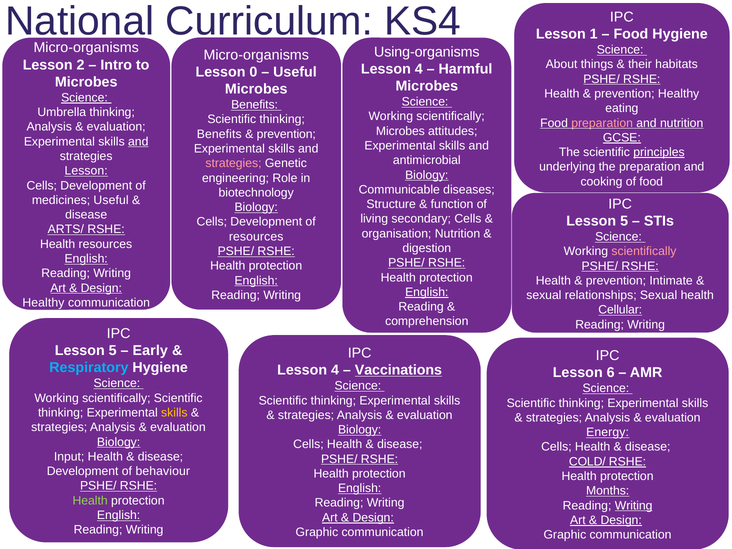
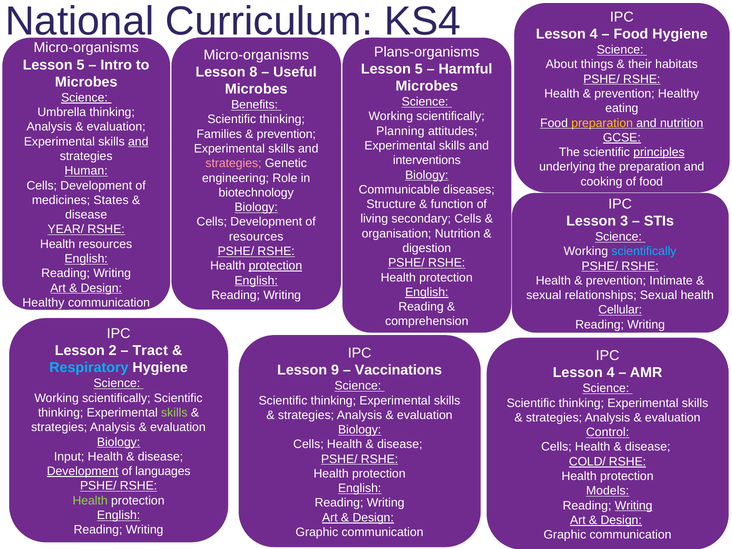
1 at (594, 34): 1 -> 4
Using-organisms: Using-organisms -> Plans-organisms
2 at (81, 65): 2 -> 5
4 at (419, 69): 4 -> 5
0: 0 -> 8
preparation at (602, 123) colour: pink -> yellow
Microbes at (400, 131): Microbes -> Planning
Benefits at (219, 134): Benefits -> Families
antimicrobial: antimicrobial -> interventions
Lesson at (86, 171): Lesson -> Human
medicines Useful: Useful -> States
5 at (624, 221): 5 -> 3
ARTS/: ARTS/ -> YEAR/
scientifically at (644, 251) colour: pink -> light blue
protection at (275, 266) underline: none -> present
5 at (113, 351): 5 -> 2
Early: Early -> Tract
4 at (335, 370): 4 -> 9
Vaccinations underline: present -> none
6 at (611, 373): 6 -> 4
skills at (174, 413) colour: yellow -> light green
Energy: Energy -> Control
Development at (83, 471) underline: none -> present
behaviour: behaviour -> languages
Months: Months -> Models
